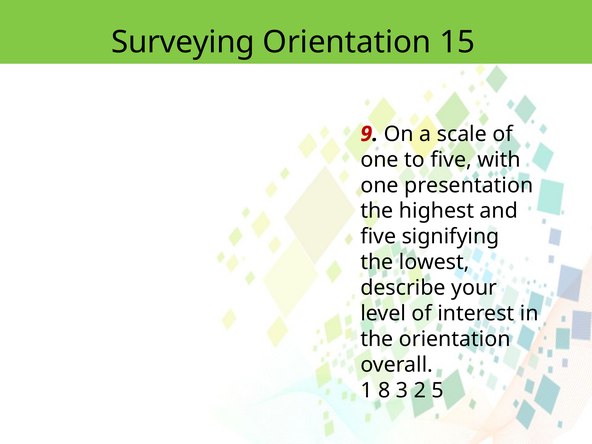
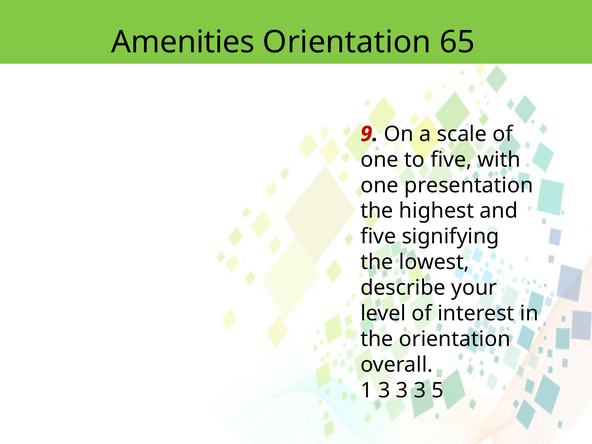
Surveying: Surveying -> Amenities
15: 15 -> 65
1 8: 8 -> 3
2 at (420, 390): 2 -> 3
